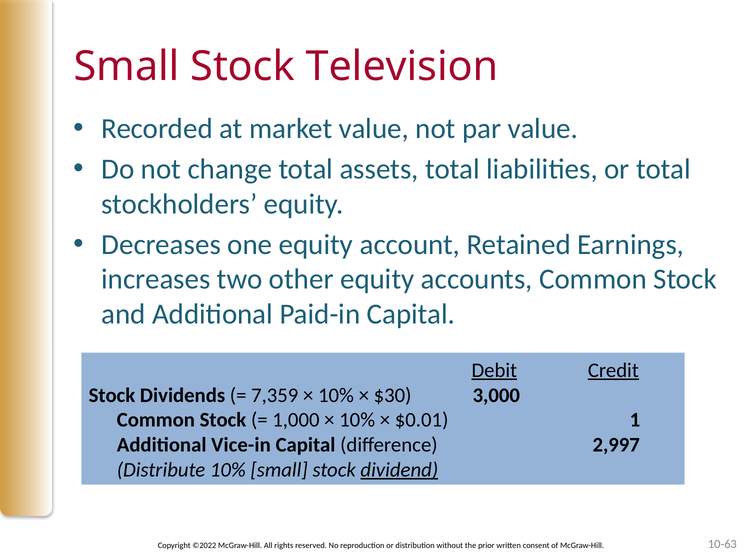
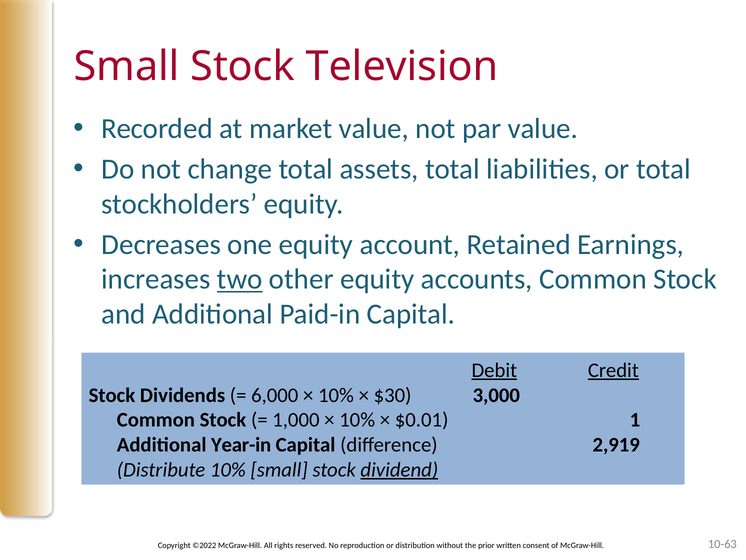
two underline: none -> present
7,359: 7,359 -> 6,000
Vice-in: Vice-in -> Year-in
2,997: 2,997 -> 2,919
